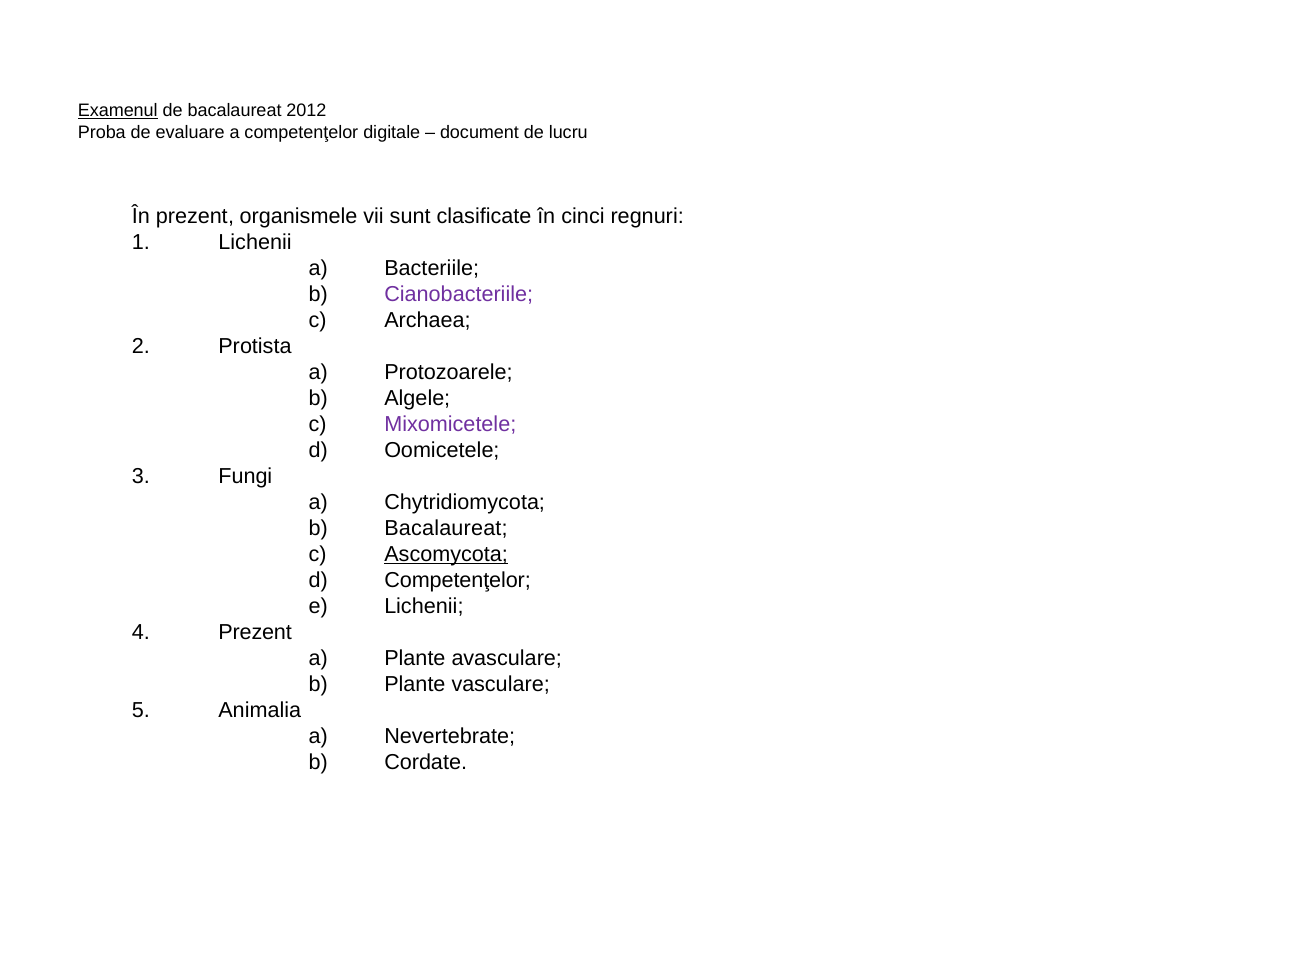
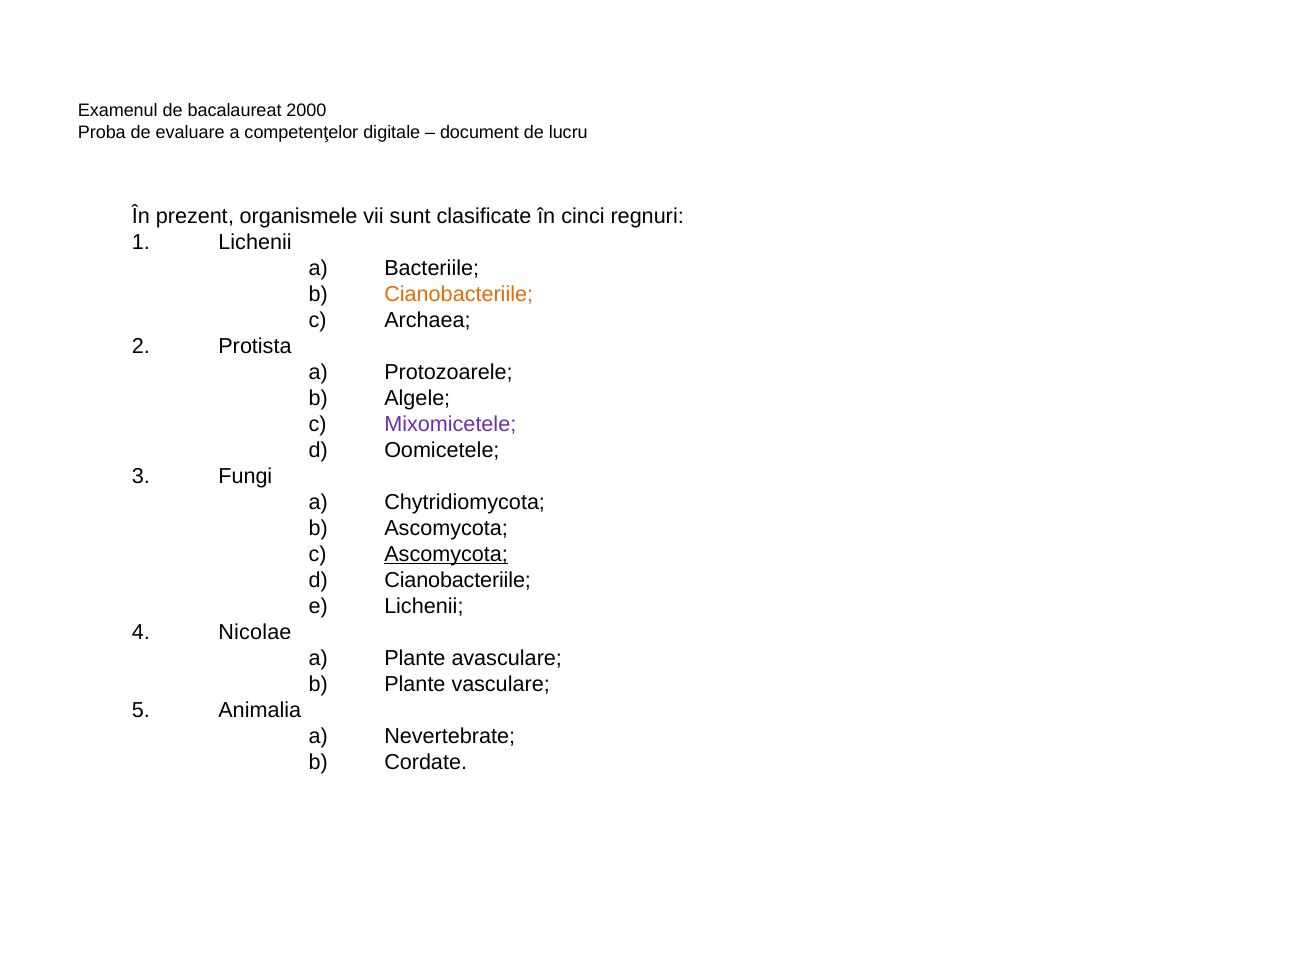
Examenul underline: present -> none
2012: 2012 -> 2000
Cianobacteriile at (459, 294) colour: purple -> orange
Bacalaureat at (446, 528): Bacalaureat -> Ascomycota
Competenţelor at (458, 580): Competenţelor -> Cianobacteriile
Prezent at (255, 632): Prezent -> Nicolae
